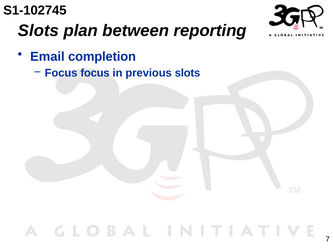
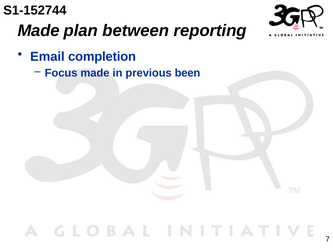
S1-102745: S1-102745 -> S1-152744
Slots at (38, 30): Slots -> Made
Focus focus: focus -> made
previous slots: slots -> been
